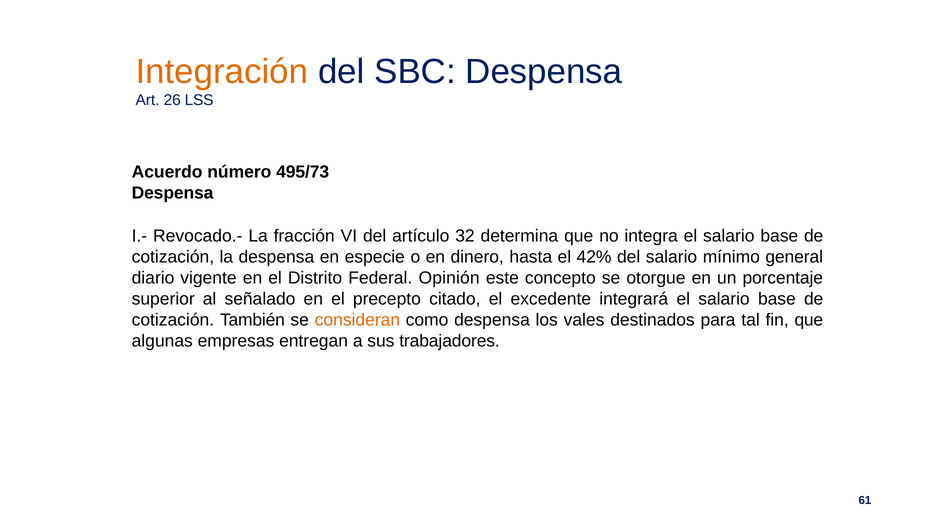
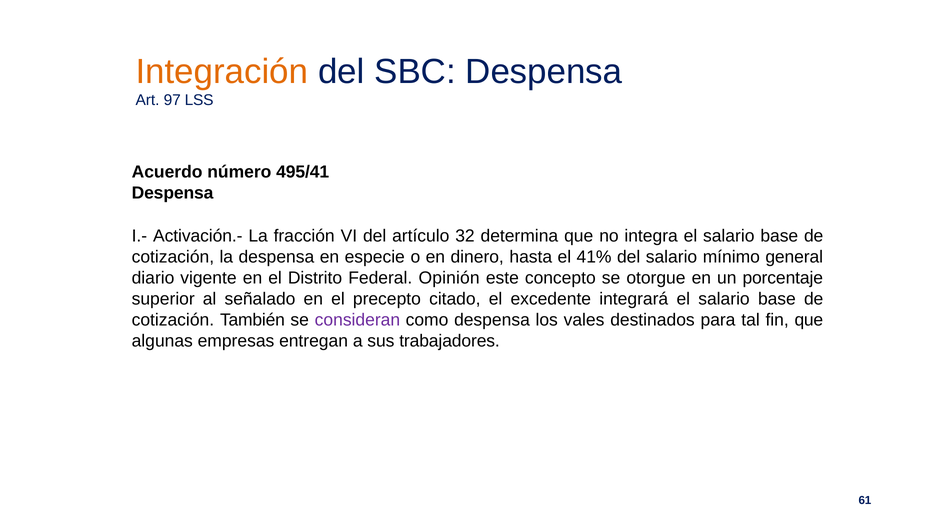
26: 26 -> 97
495/73: 495/73 -> 495/41
Revocado.-: Revocado.- -> Activación.-
42%: 42% -> 41%
consideran colour: orange -> purple
